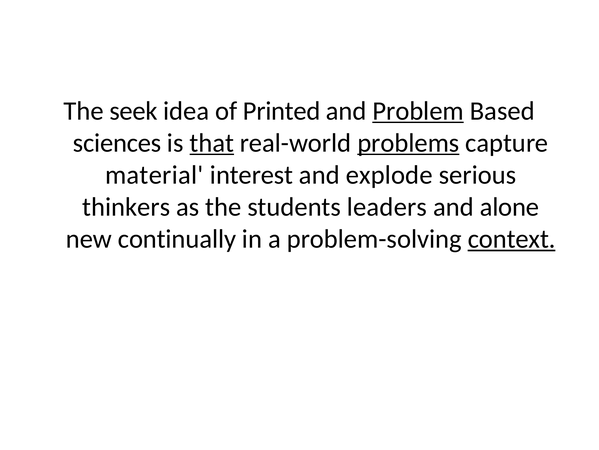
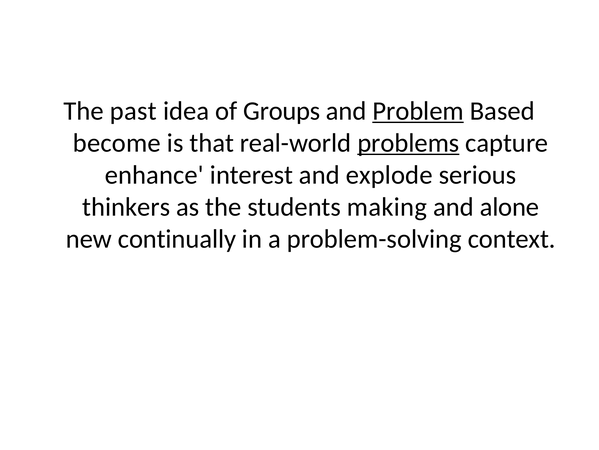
seek: seek -> past
Printed: Printed -> Groups
sciences: sciences -> become
that underline: present -> none
material: material -> enhance
leaders: leaders -> making
context underline: present -> none
